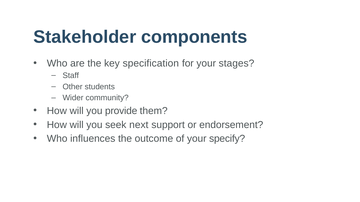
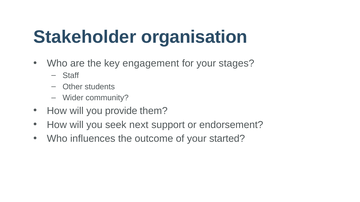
components: components -> organisation
specification: specification -> engagement
specify: specify -> started
